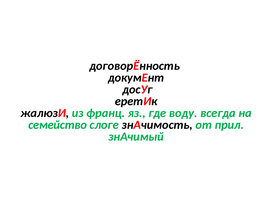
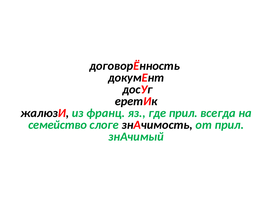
где воду: воду -> прил
